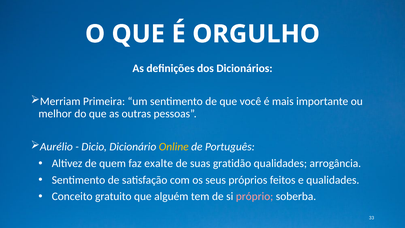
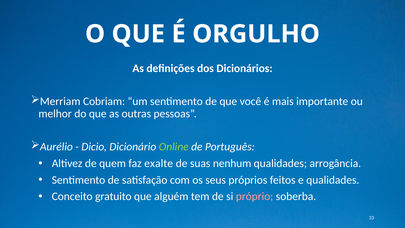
Primeira: Primeira -> Cobriam
Online colour: yellow -> light green
gratidão: gratidão -> nenhum
